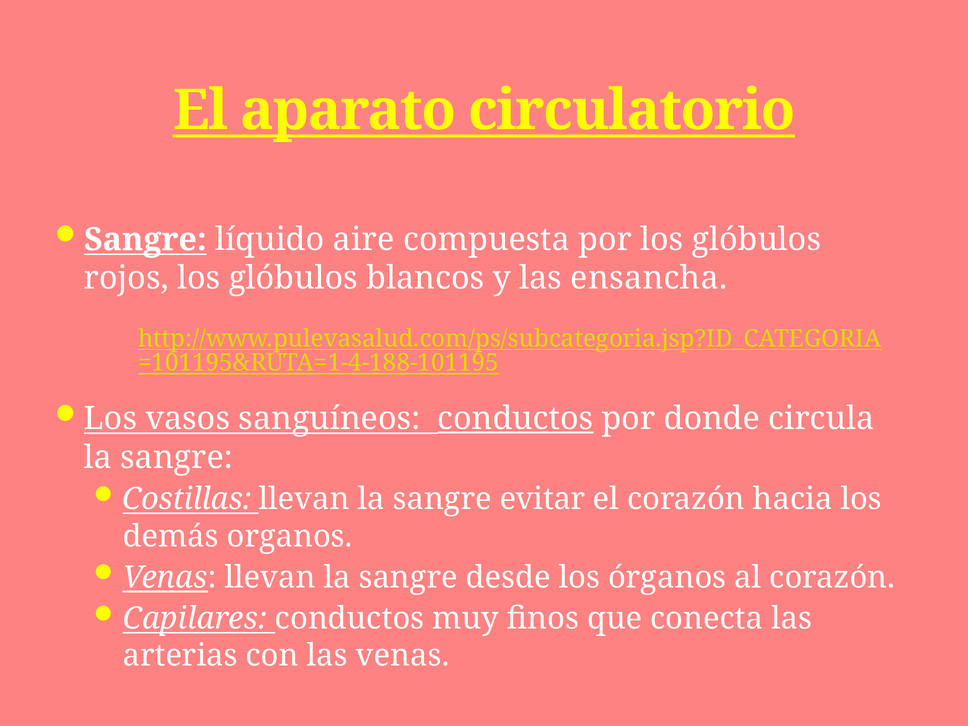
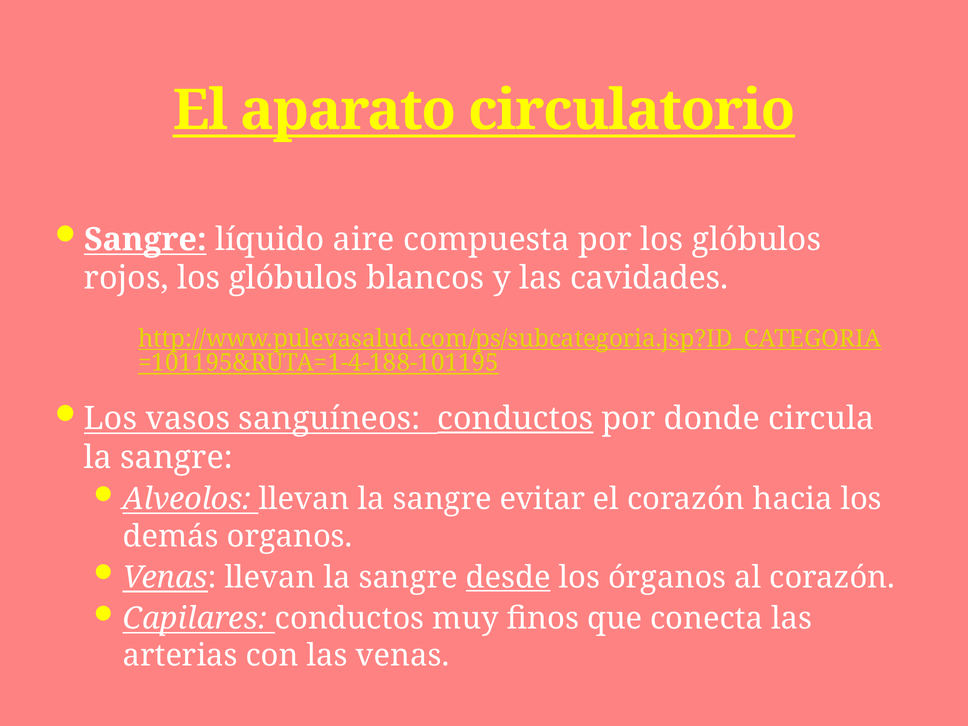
ensancha: ensancha -> cavidades
Costillas: Costillas -> Alveolos
desde underline: none -> present
